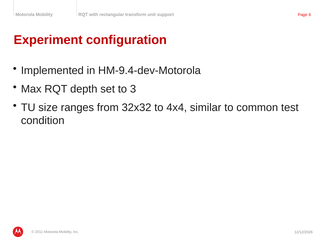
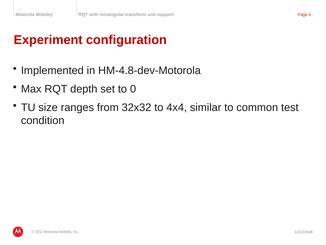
HM-9.4-dev-Motorola: HM-9.4-dev-Motorola -> HM-4.8-dev-Motorola
3: 3 -> 0
